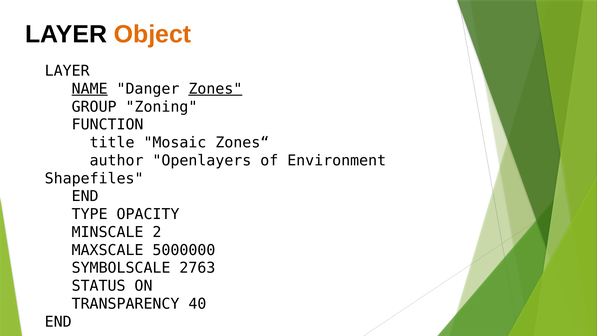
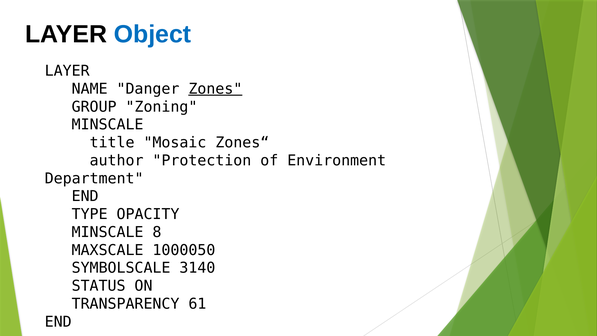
Object colour: orange -> blue
NAME underline: present -> none
FUNCTION at (108, 125): FUNCTION -> MINSCALE
Openlayers: Openlayers -> Protection
Shapefiles: Shapefiles -> Department
2: 2 -> 8
5000000: 5000000 -> 1000050
2763: 2763 -> 3140
40: 40 -> 61
